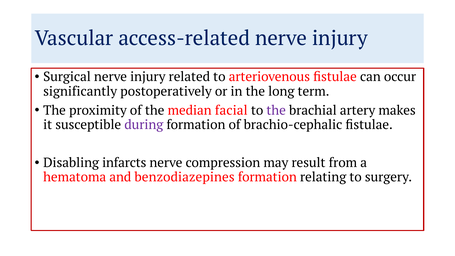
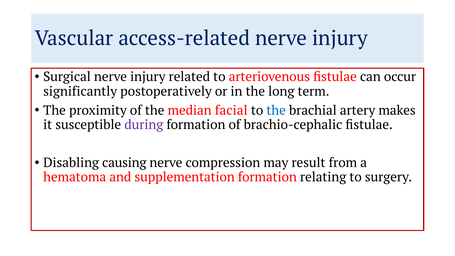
the at (276, 110) colour: purple -> blue
infarcts: infarcts -> causing
benzodiazepines: benzodiazepines -> supplementation
